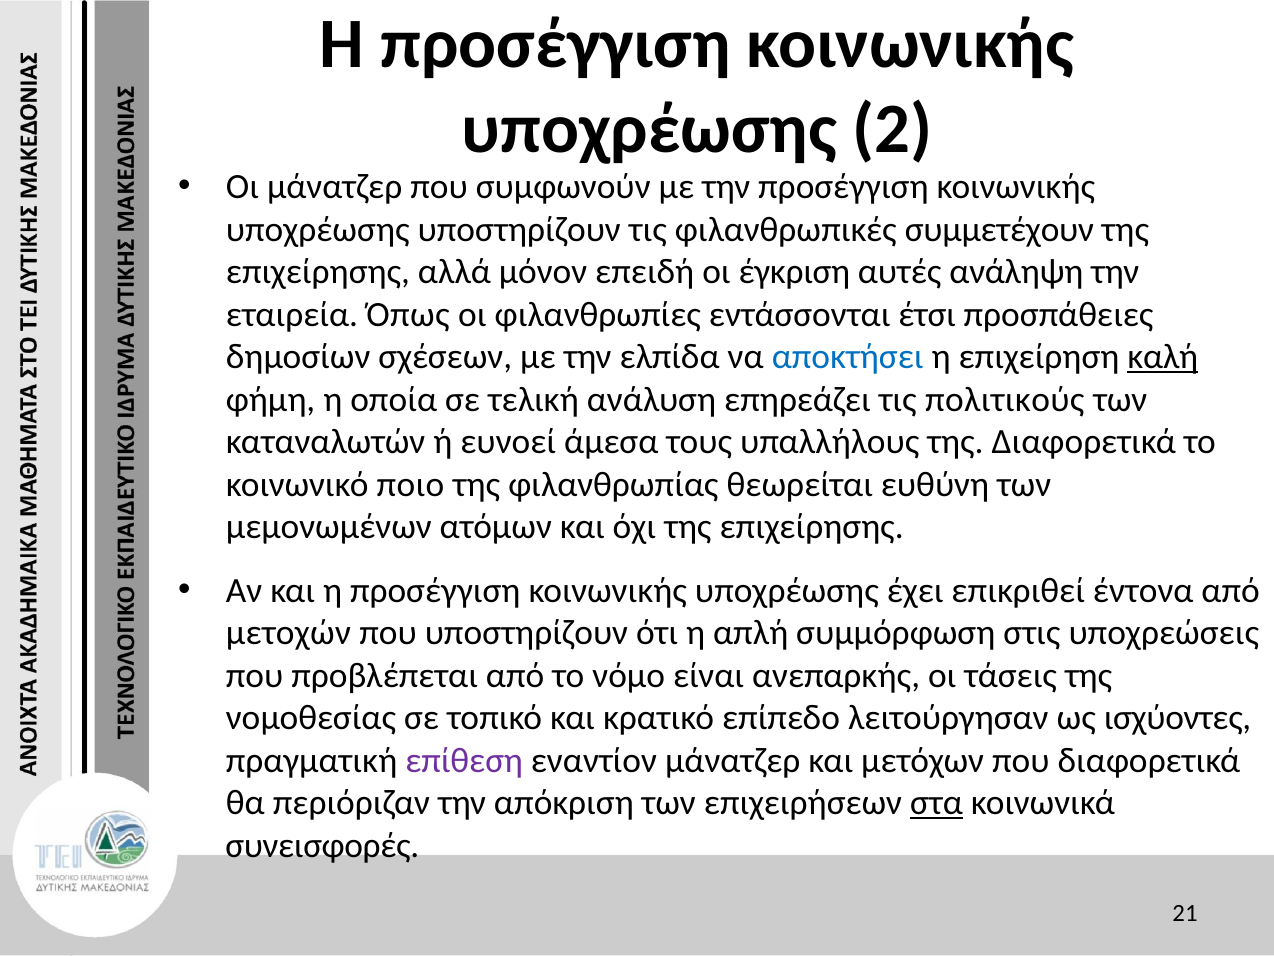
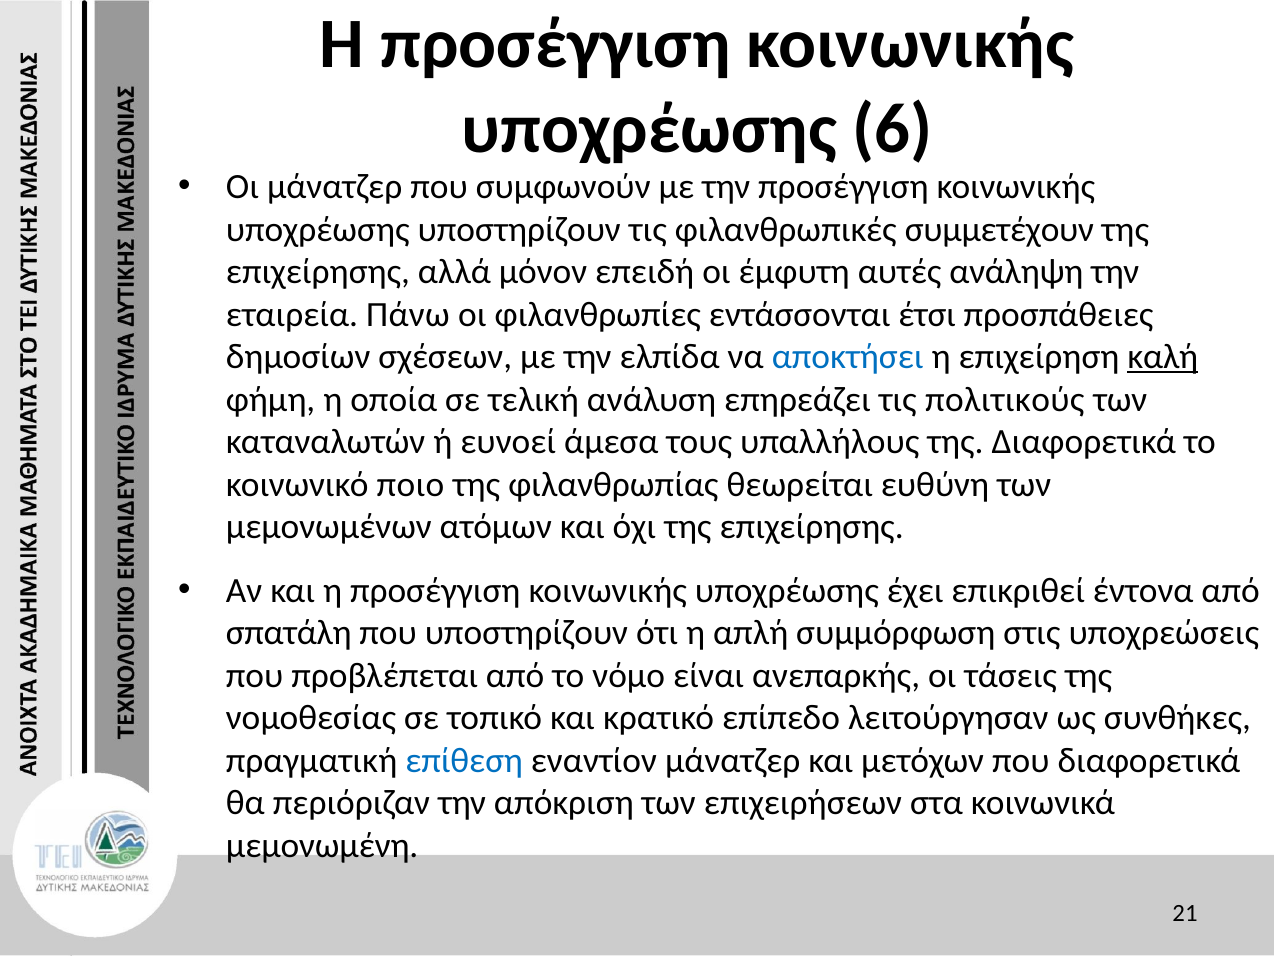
2: 2 -> 6
έγκριση: έγκριση -> έμφυτη
Όπως: Όπως -> Πάνω
μετοχών: μετοχών -> σπατάλη
ισχύοντες: ισχύοντες -> συνθήκες
επίθεση colour: purple -> blue
στα underline: present -> none
συνεισφορές: συνεισφορές -> μεμονωμένη
